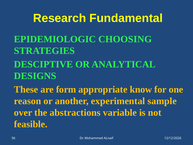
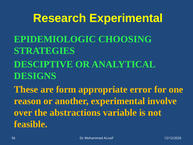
Research Fundamental: Fundamental -> Experimental
know: know -> error
sample: sample -> involve
